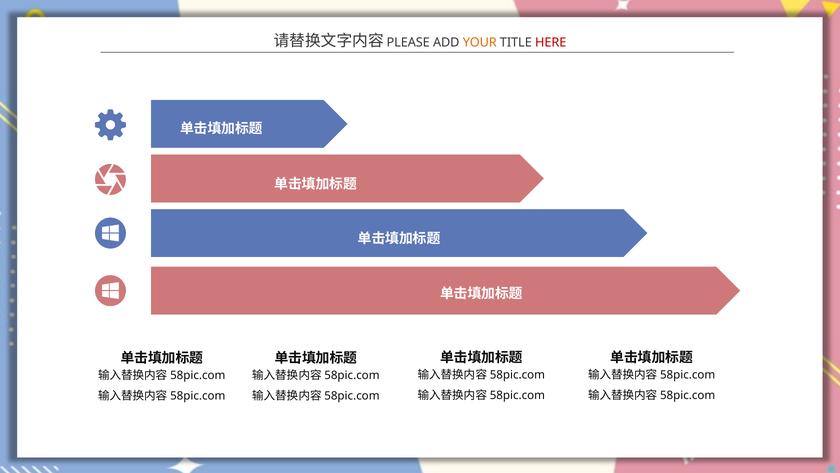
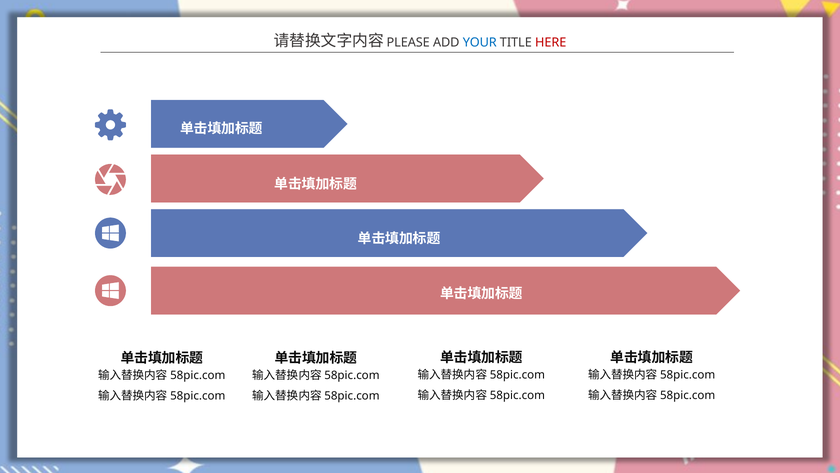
YOUR colour: orange -> blue
